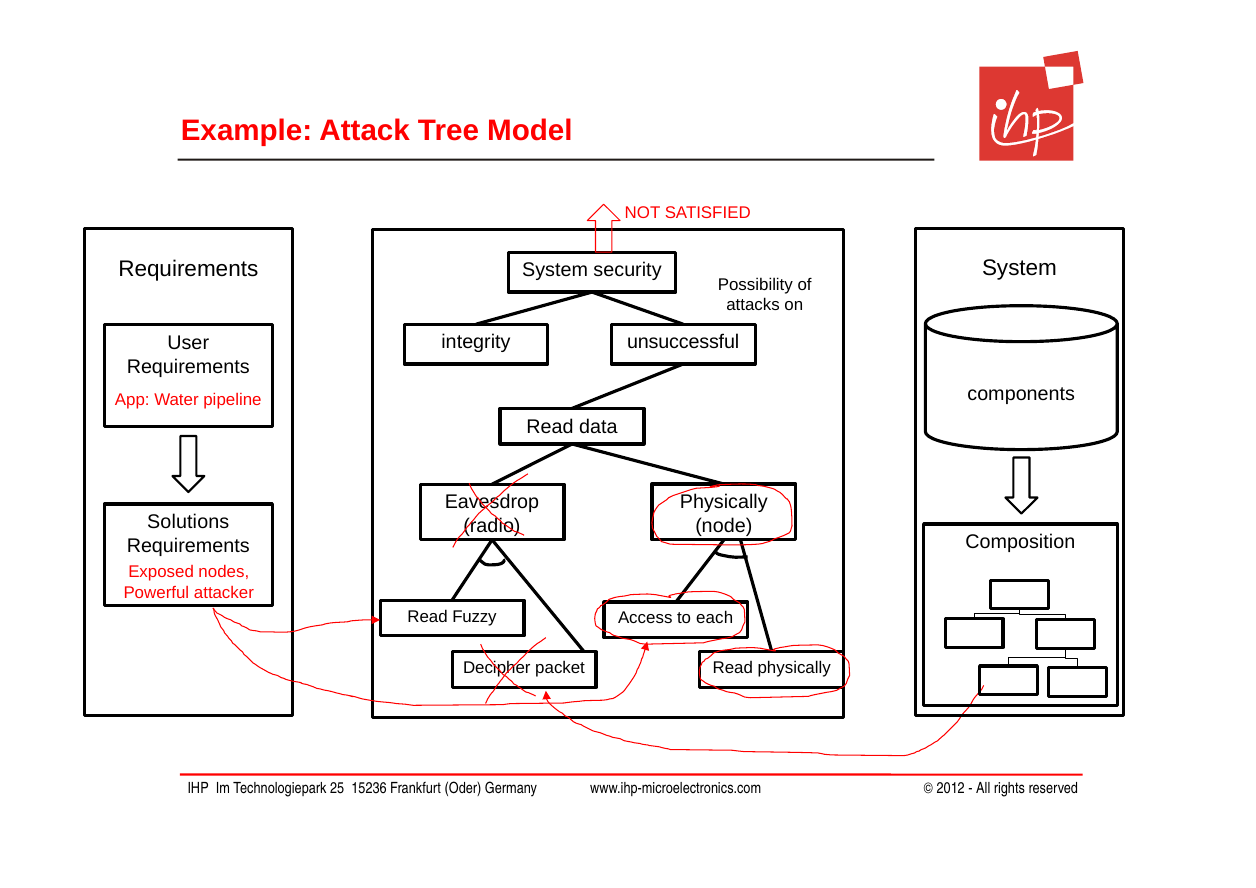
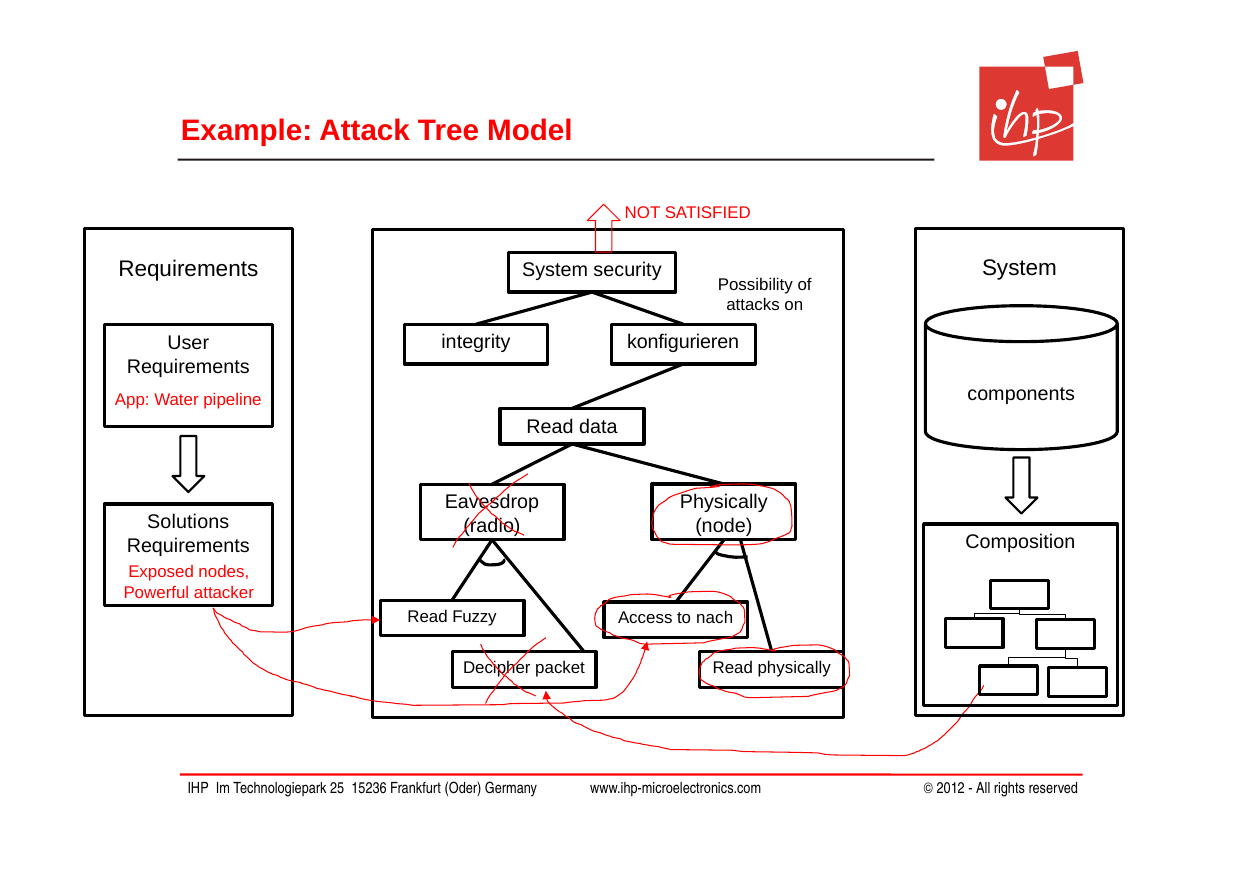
unsuccessful: unsuccessful -> konfigurieren
each: each -> nach
